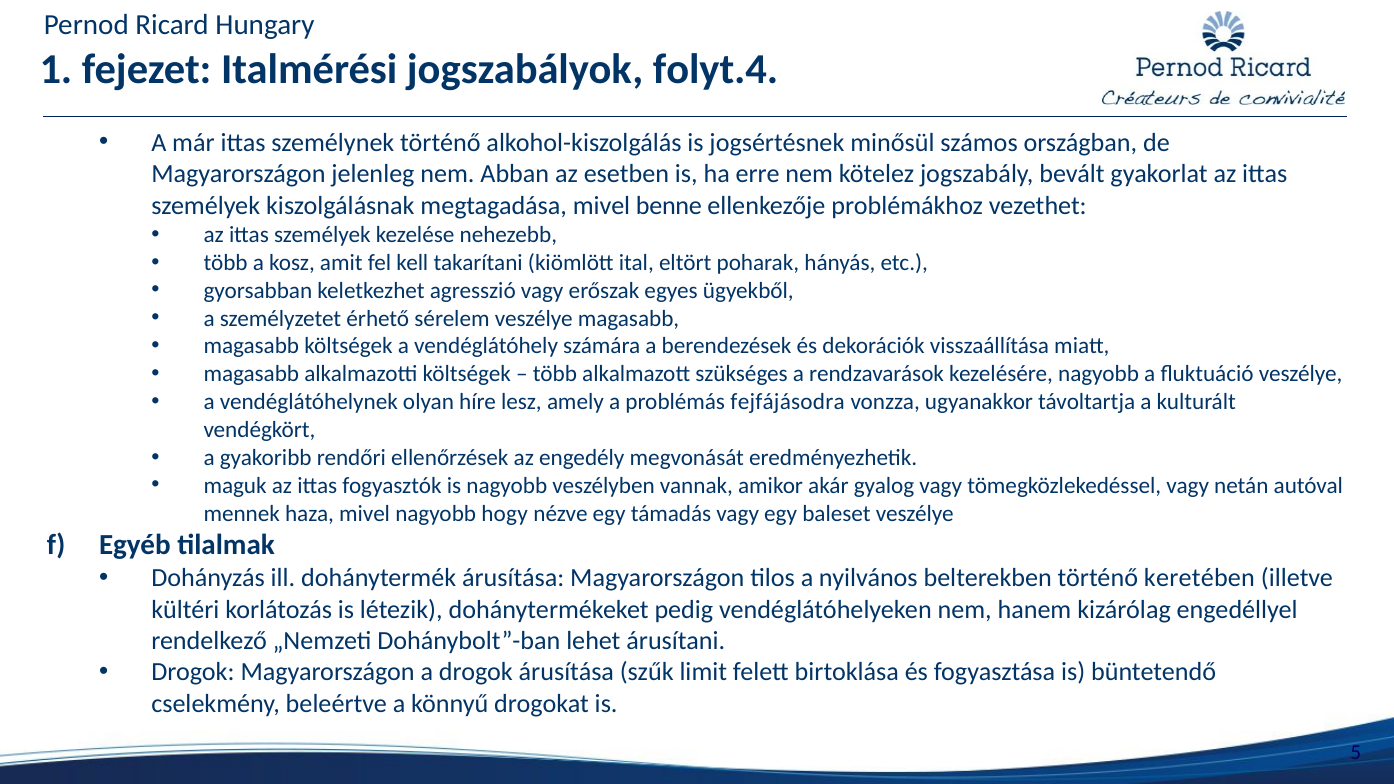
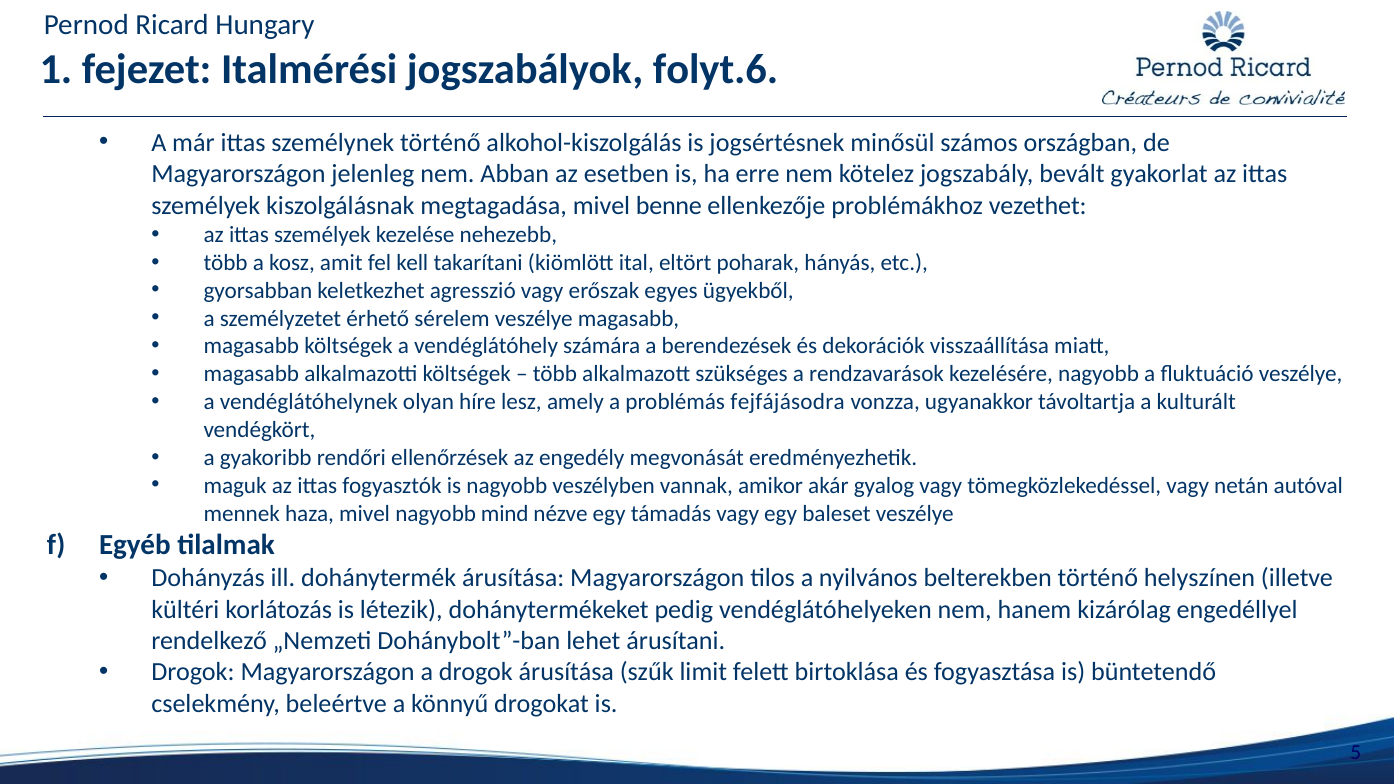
folyt.4: folyt.4 -> folyt.6
hogy: hogy -> mind
keretében: keretében -> helyszínen
